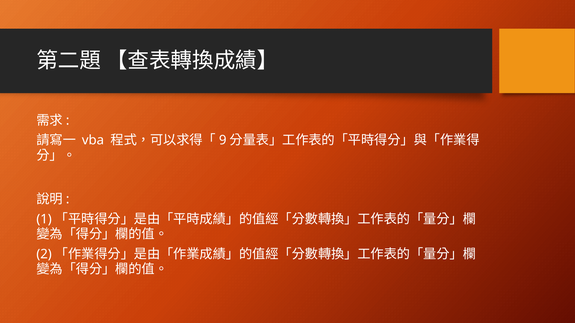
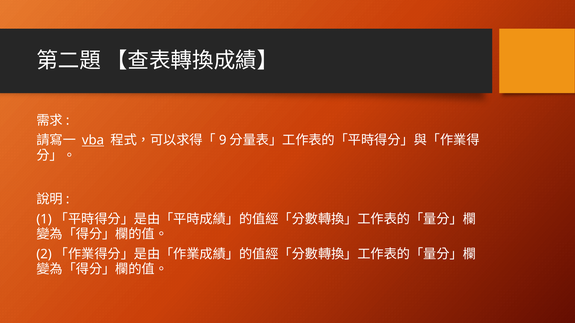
vba underline: none -> present
